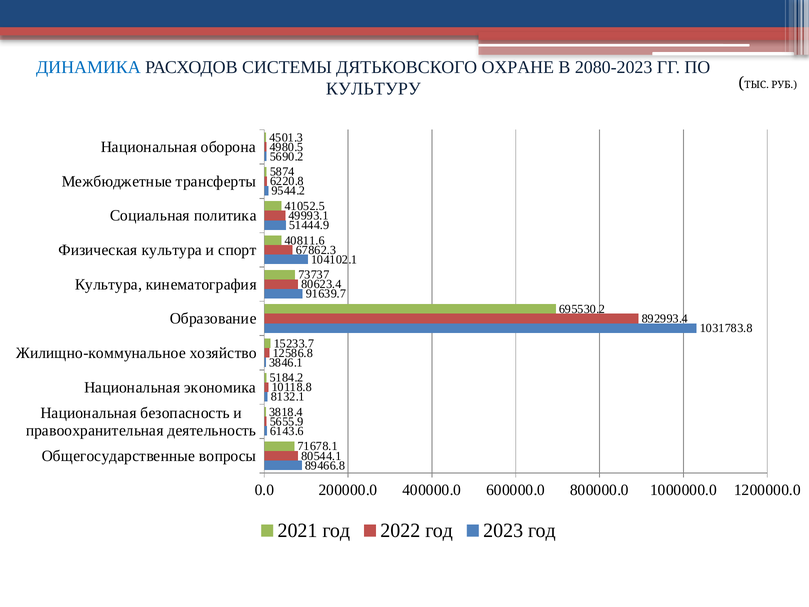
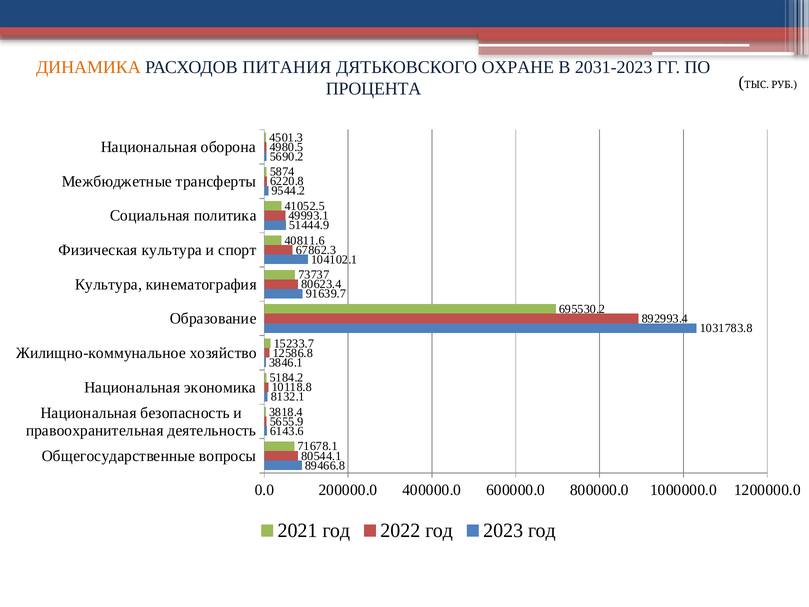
ДИНАМИКА colour: blue -> orange
СИСТЕМЫ: СИСТЕМЫ -> ПИТАНИЯ
2080-2023: 2080-2023 -> 2031-2023
КУЛЬТУРУ: КУЛЬТУРУ -> ПРОЦЕНТА
